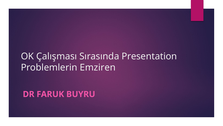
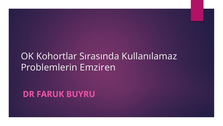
Çalışması: Çalışması -> Kohortlar
Presentation: Presentation -> Kullanılamaz
